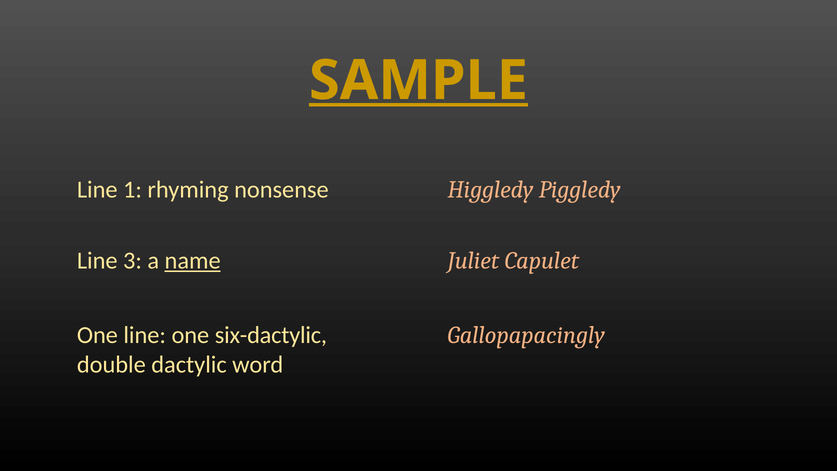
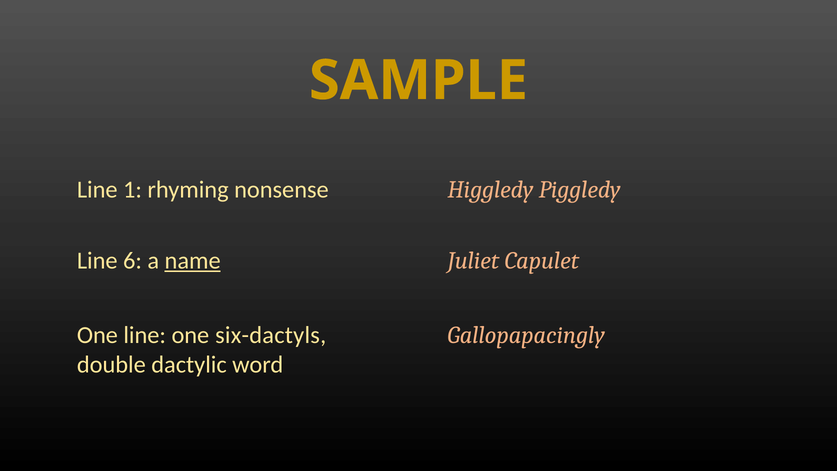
SAMPLE underline: present -> none
3: 3 -> 6
six-dactylic: six-dactylic -> six-dactyls
